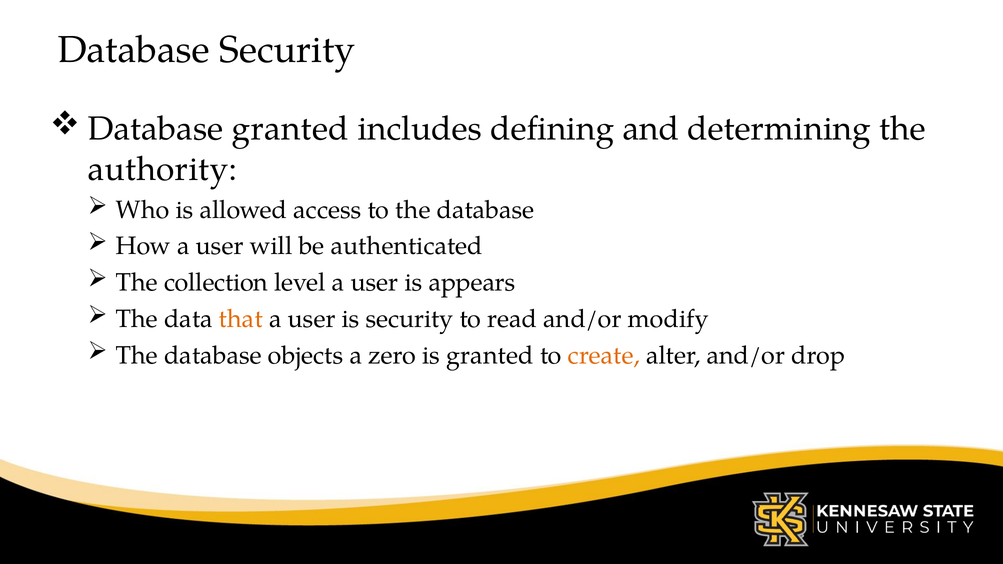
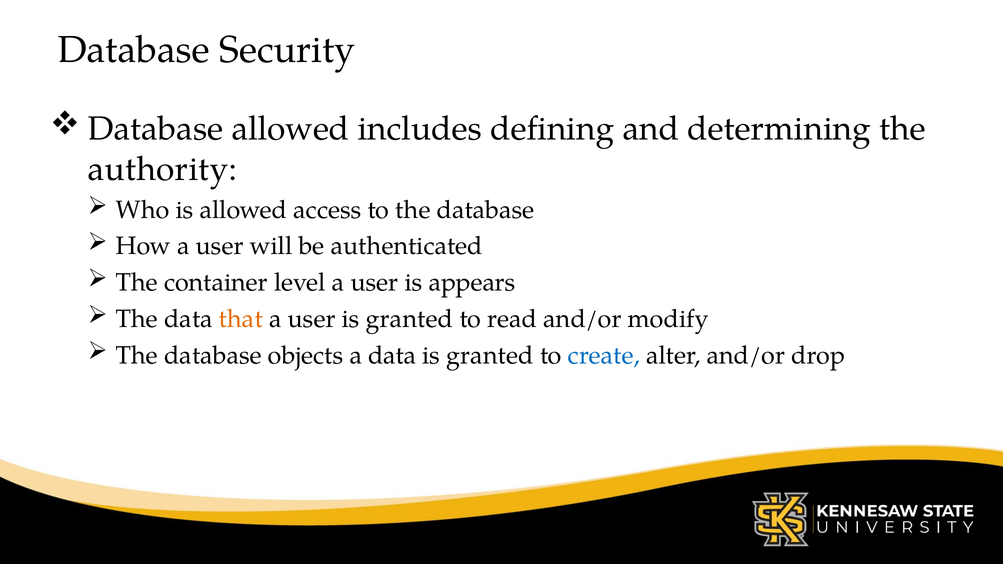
Database granted: granted -> allowed
collection: collection -> container
user is security: security -> granted
a zero: zero -> data
create colour: orange -> blue
